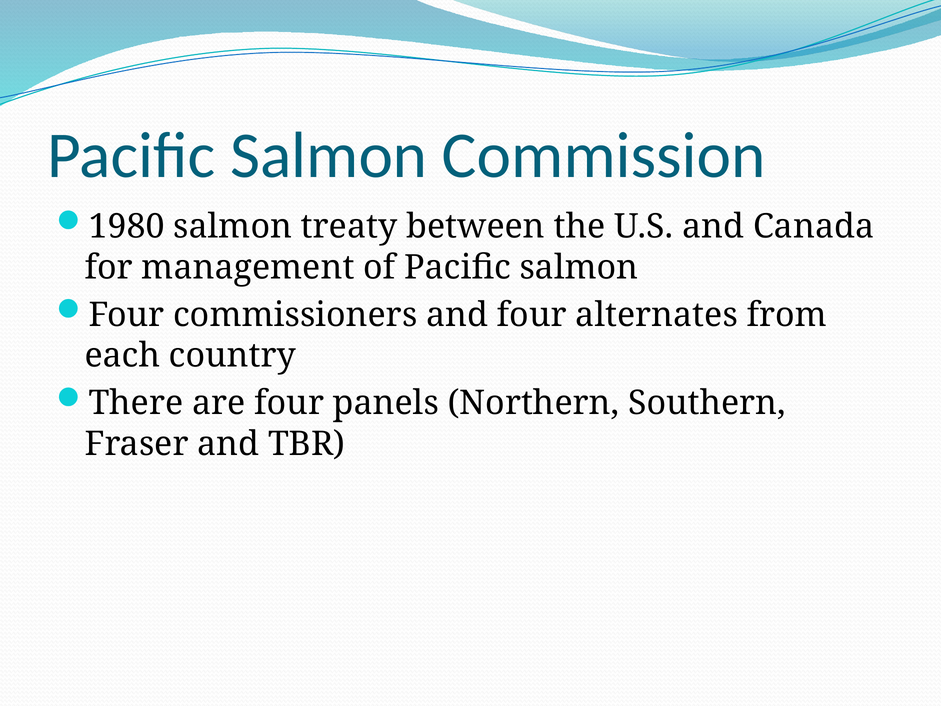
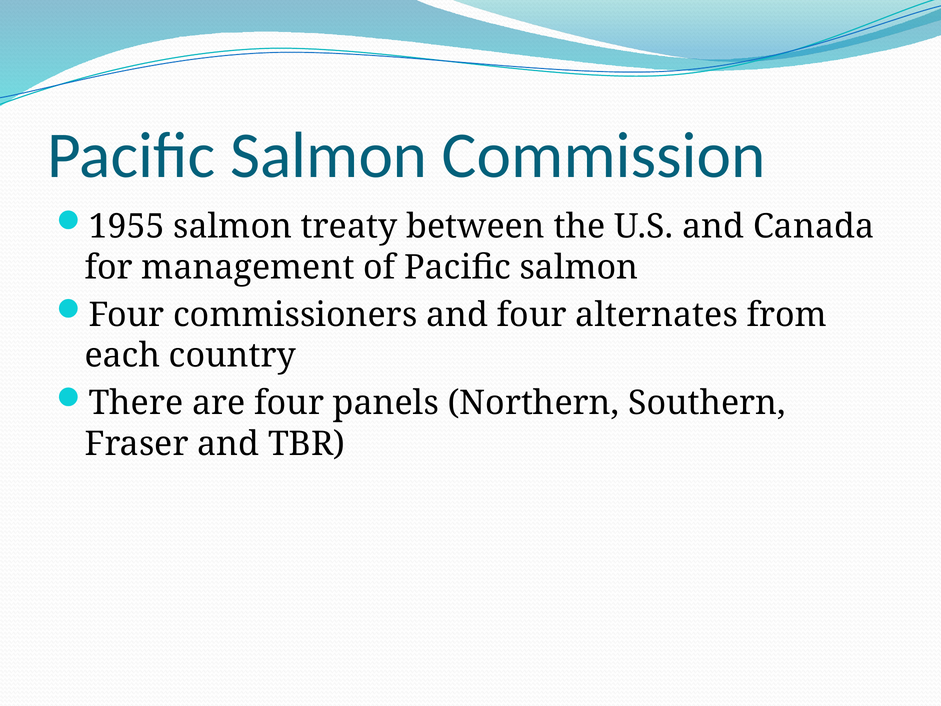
1980: 1980 -> 1955
